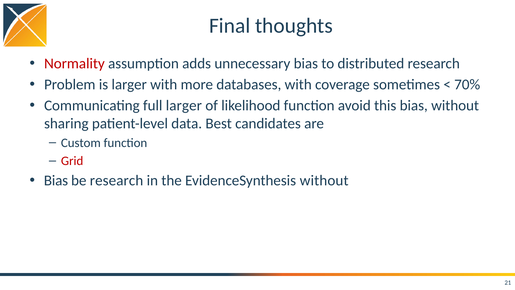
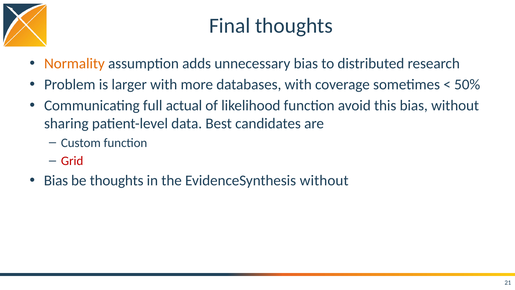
Normality colour: red -> orange
70%: 70% -> 50%
full larger: larger -> actual
be research: research -> thoughts
